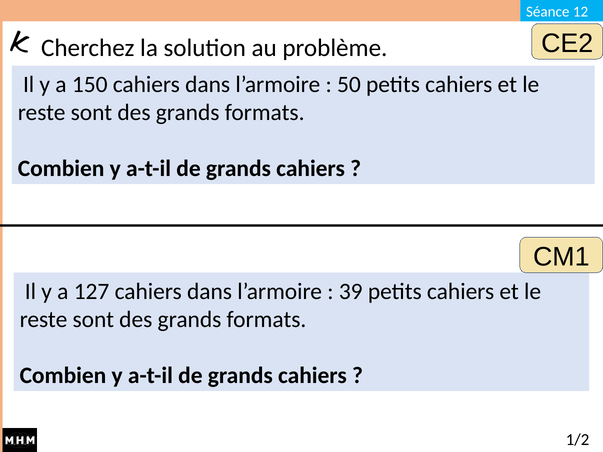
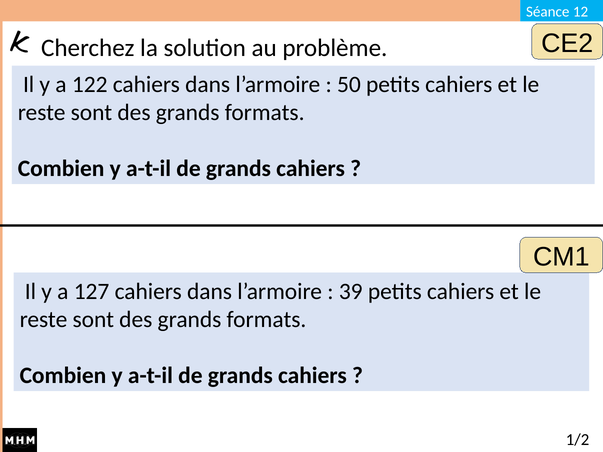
150: 150 -> 122
